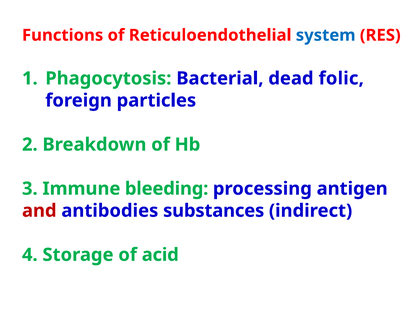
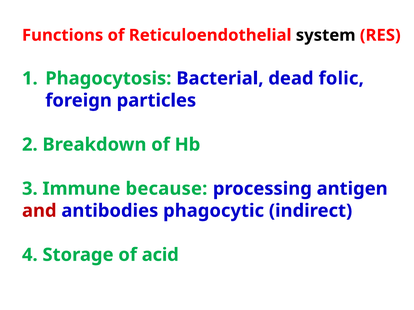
system colour: blue -> black
bleeding: bleeding -> because
substances: substances -> phagocytic
